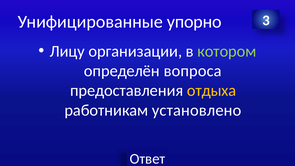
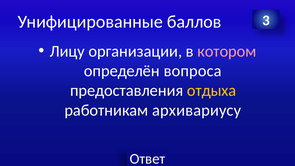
упорно: упорно -> баллов
котором colour: light green -> pink
установлено: установлено -> архивариусу
